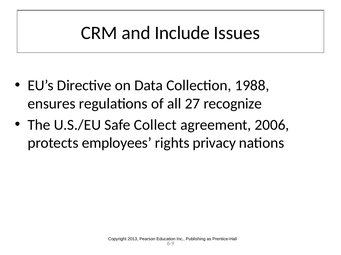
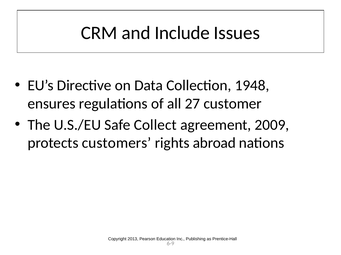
1988: 1988 -> 1948
recognize: recognize -> customer
2006: 2006 -> 2009
employees: employees -> customers
privacy: privacy -> abroad
